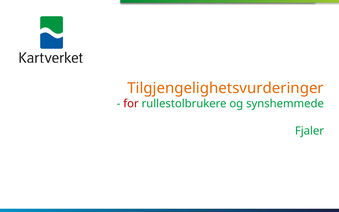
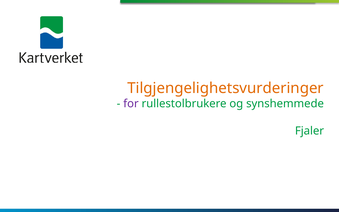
for colour: red -> purple
